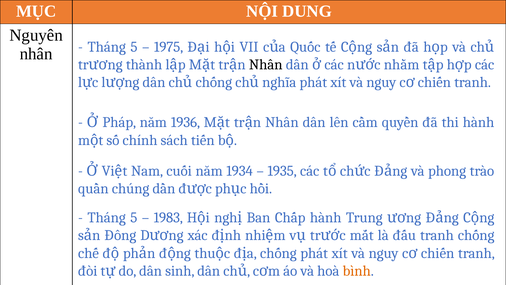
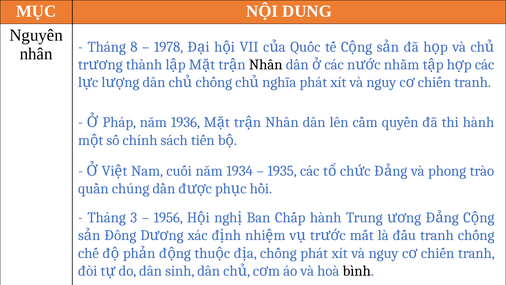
5 at (134, 47): 5 -> 8
1975: 1975 -> 1978
5 at (134, 217): 5 -> 3
1983: 1983 -> 1956
bình colour: orange -> black
